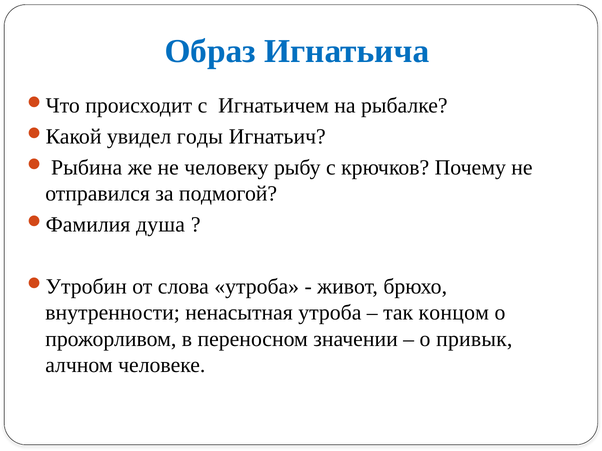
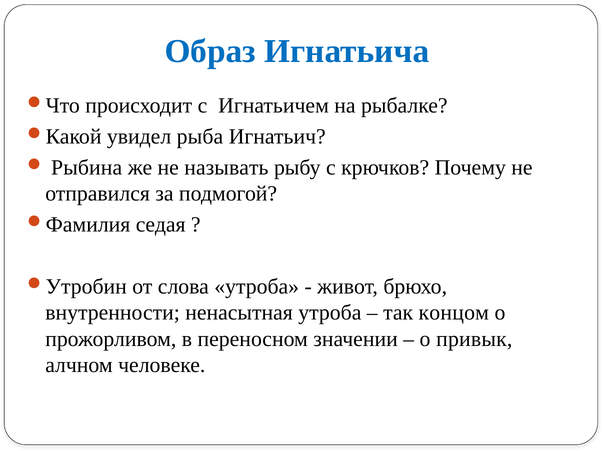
годы: годы -> рыба
человеку: человеку -> называть
душа: душа -> седая
